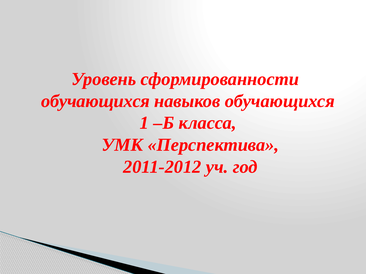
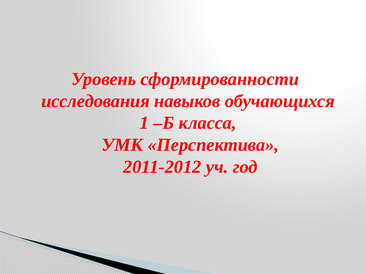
обучающихся at (96, 101): обучающихся -> исследования
